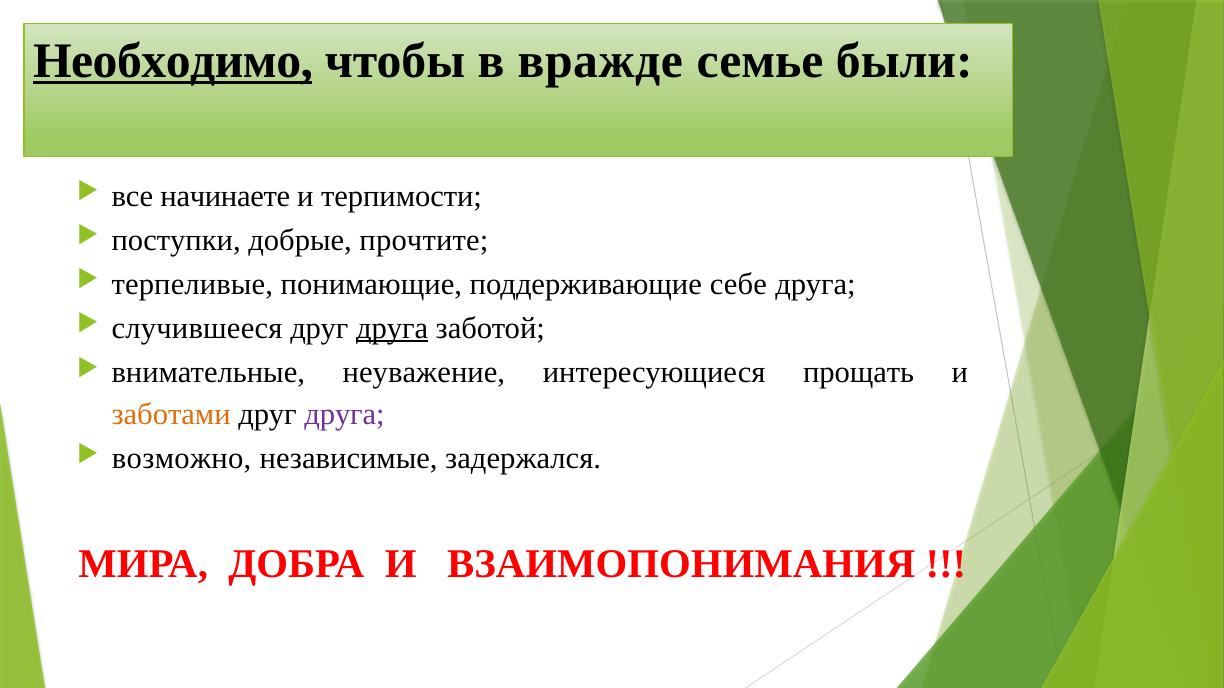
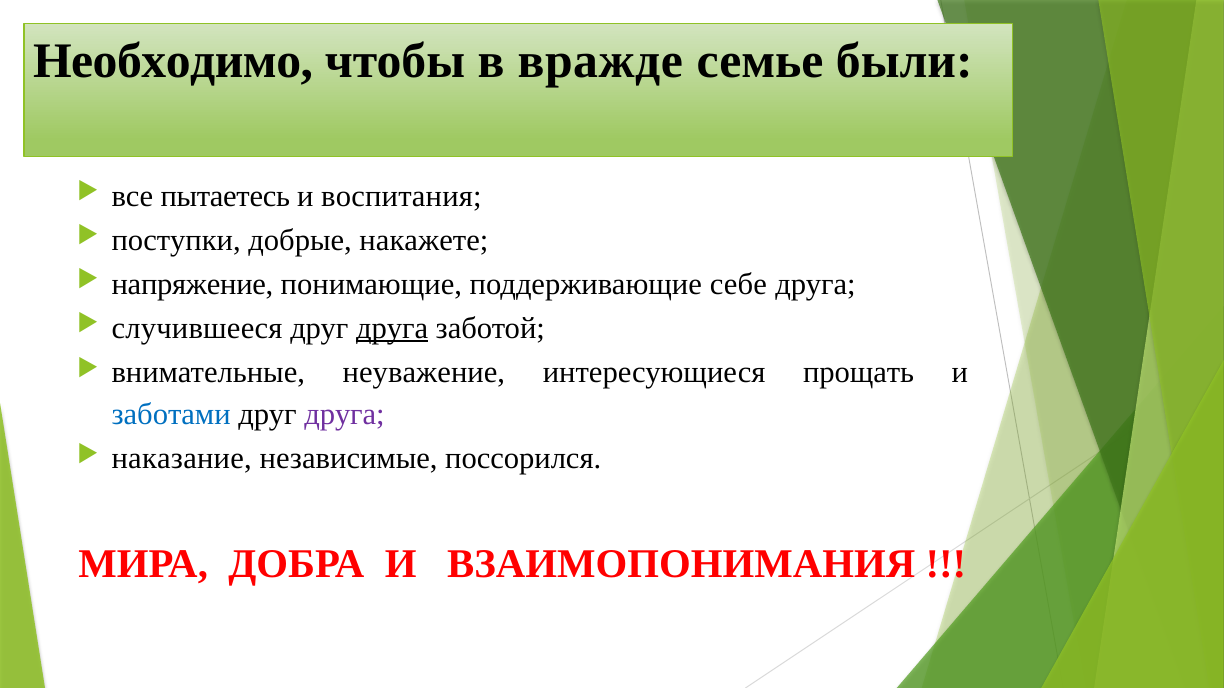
Необходимо underline: present -> none
начинаете: начинаете -> пытаетесь
терпимости: терпимости -> воспитания
прочтите: прочтите -> накажете
терпеливые: терпеливые -> напряжение
заботами colour: orange -> blue
возможно: возможно -> наказание
задержался: задержался -> поссорился
